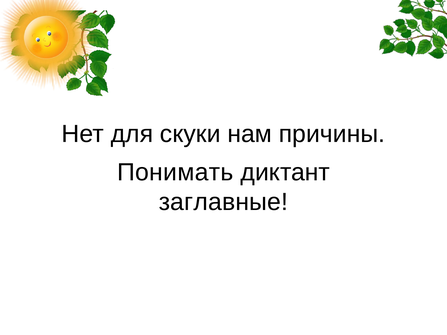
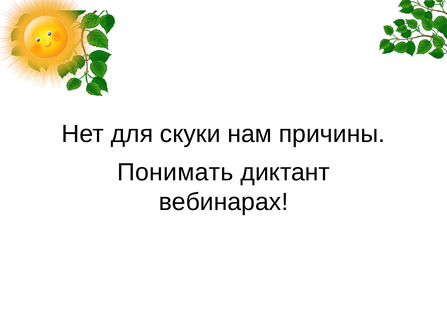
заглавные: заглавные -> вебинарах
